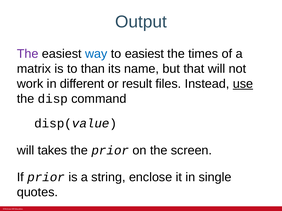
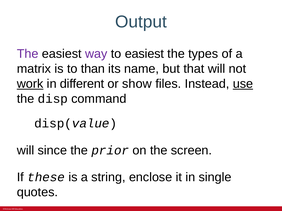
way colour: blue -> purple
times: times -> types
work underline: none -> present
result: result -> show
takes: takes -> since
If prior: prior -> these
